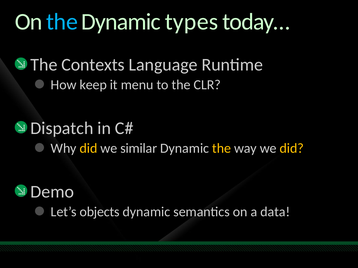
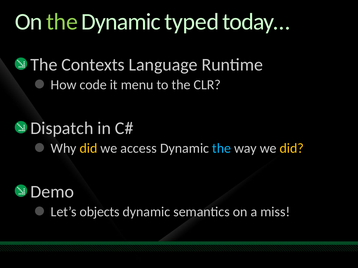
the at (62, 22) colour: light blue -> light green
types: types -> typed
keep: keep -> code
similar: similar -> access
the at (222, 149) colour: yellow -> light blue
data: data -> miss
